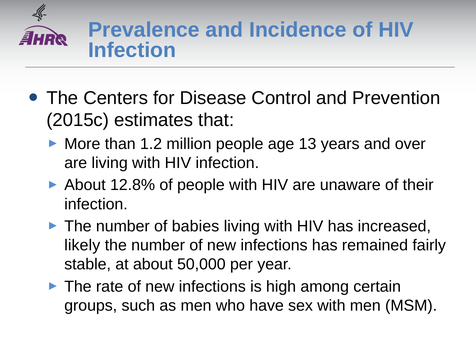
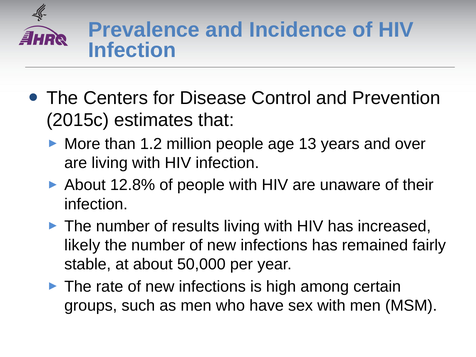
babies: babies -> results
